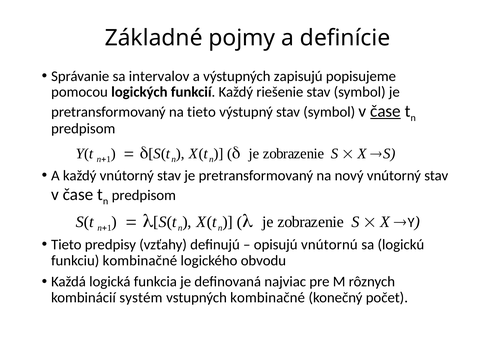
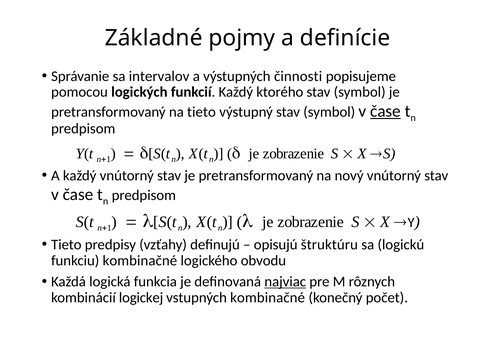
zapisujú: zapisujú -> činnosti
riešenie: riešenie -> ktorého
vnútornú: vnútornú -> štruktúru
najviac underline: none -> present
systém: systém -> logickej
